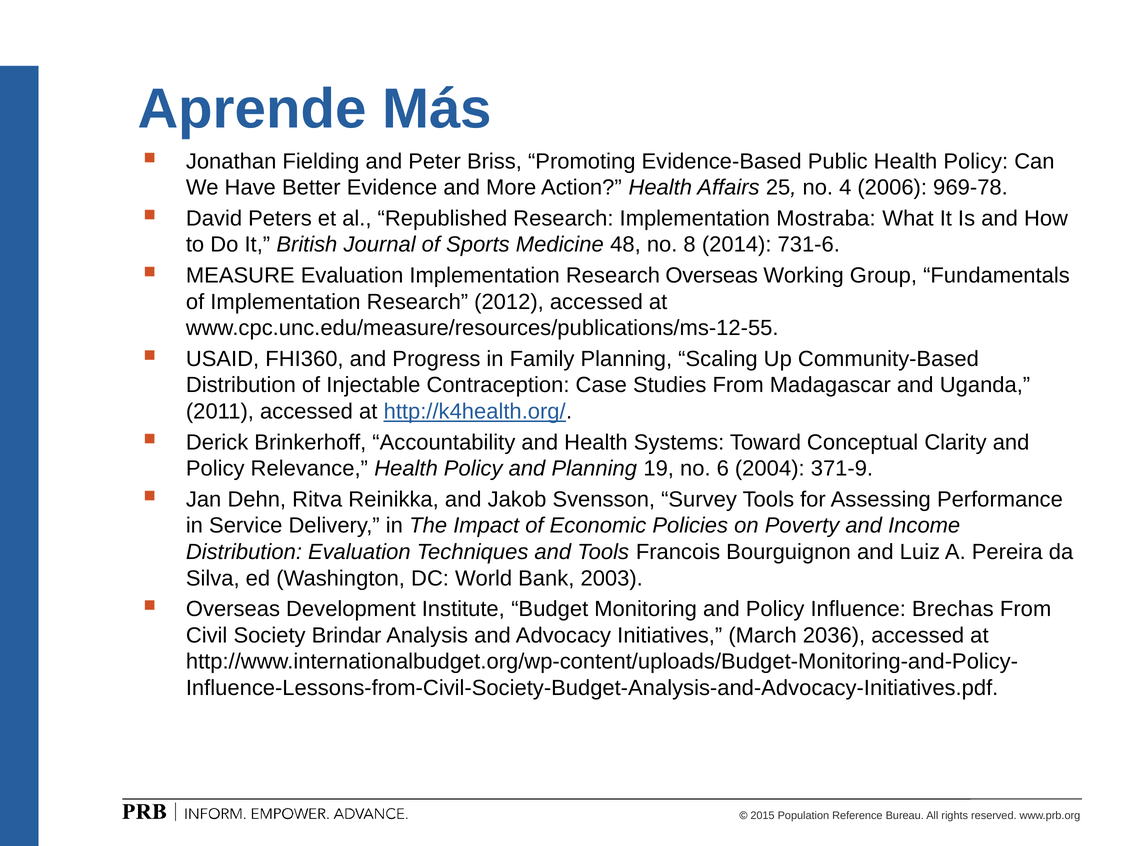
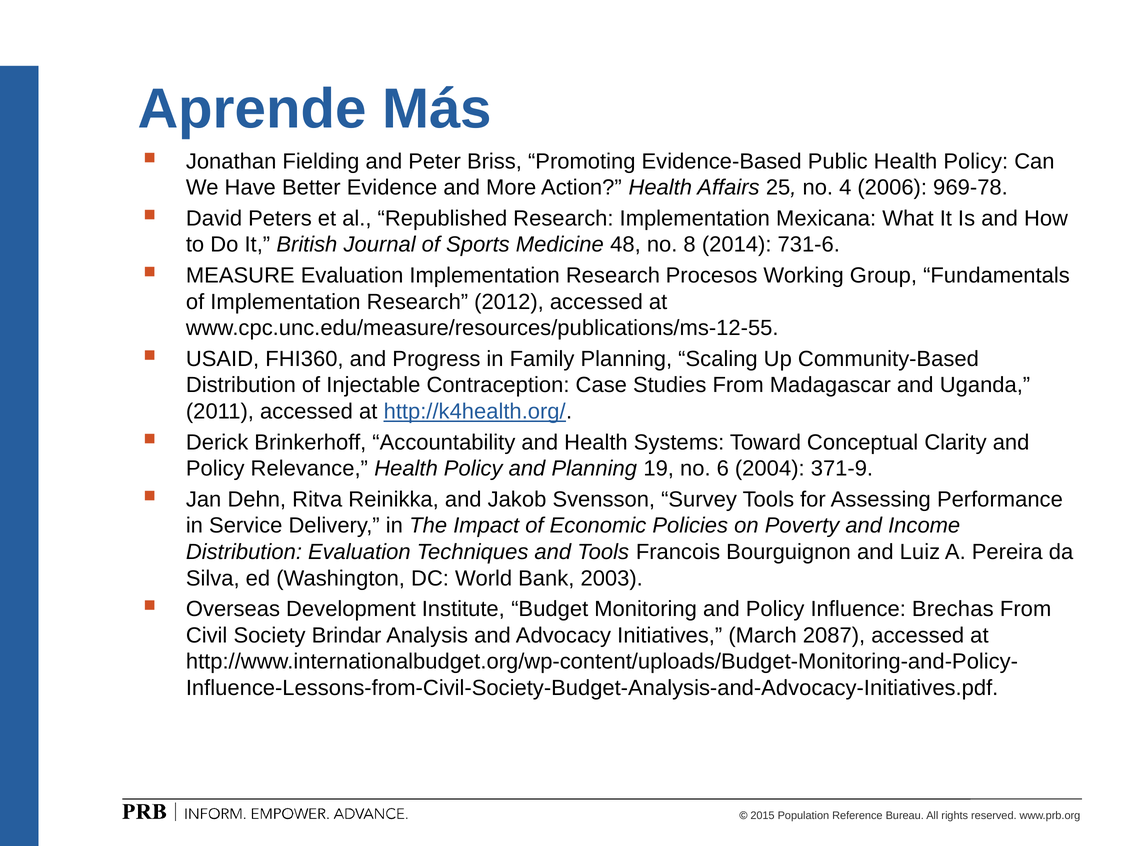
Mostraba: Mostraba -> Mexicana
Research Overseas: Overseas -> Procesos
2036: 2036 -> 2087
